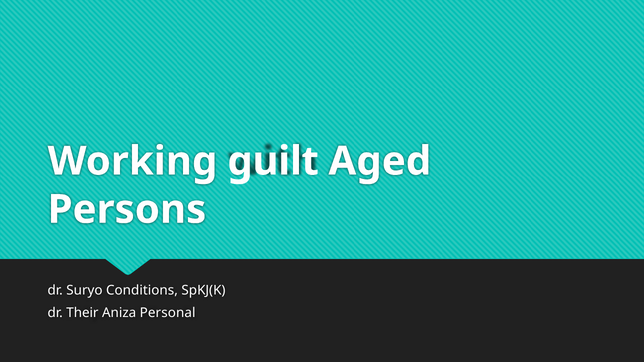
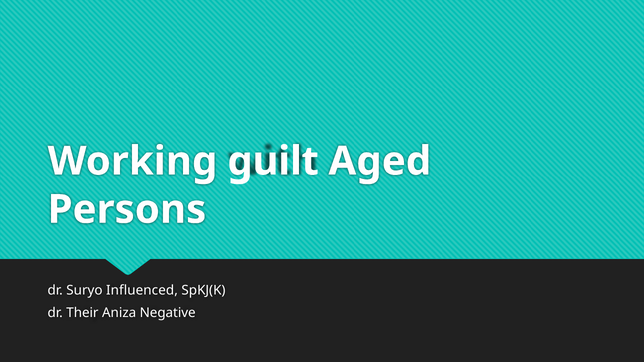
Conditions: Conditions -> Influenced
Personal: Personal -> Negative
